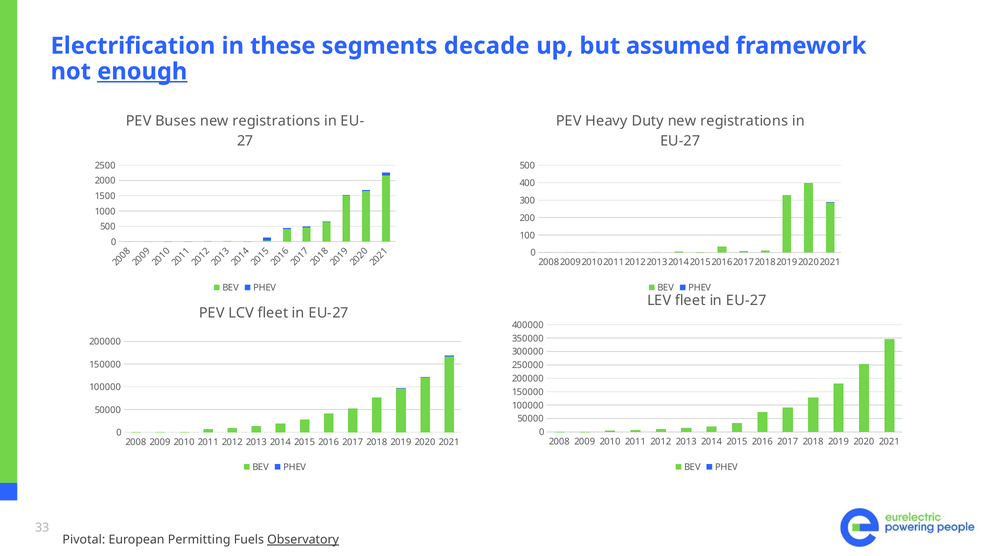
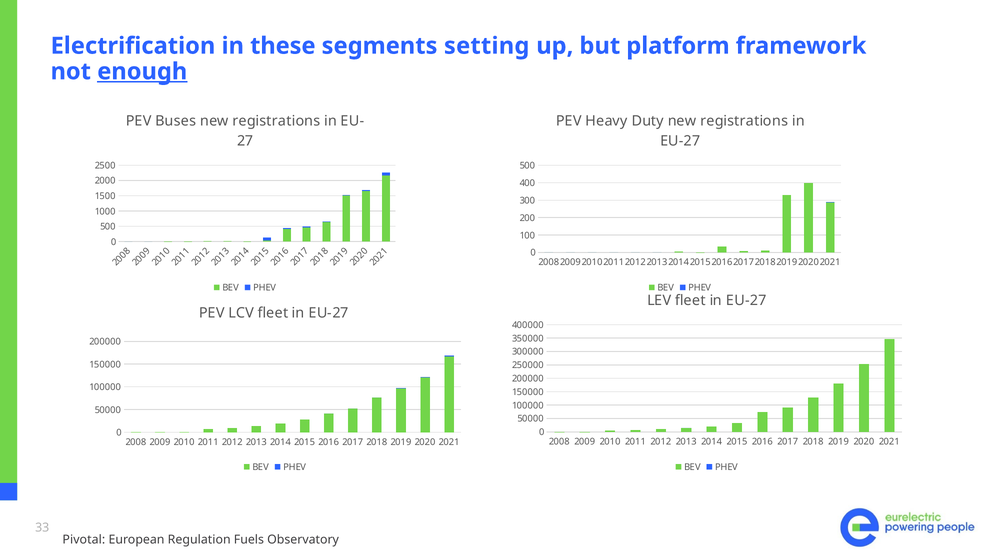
decade: decade -> setting
assumed: assumed -> platform
Permitting: Permitting -> Regulation
Observatory underline: present -> none
